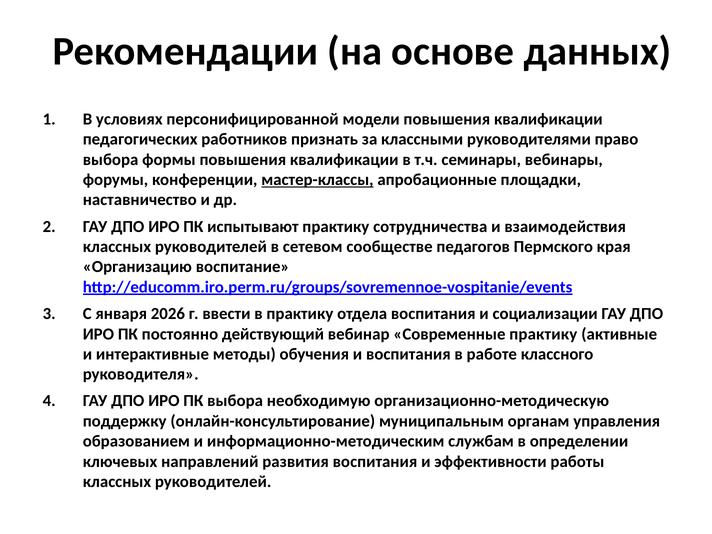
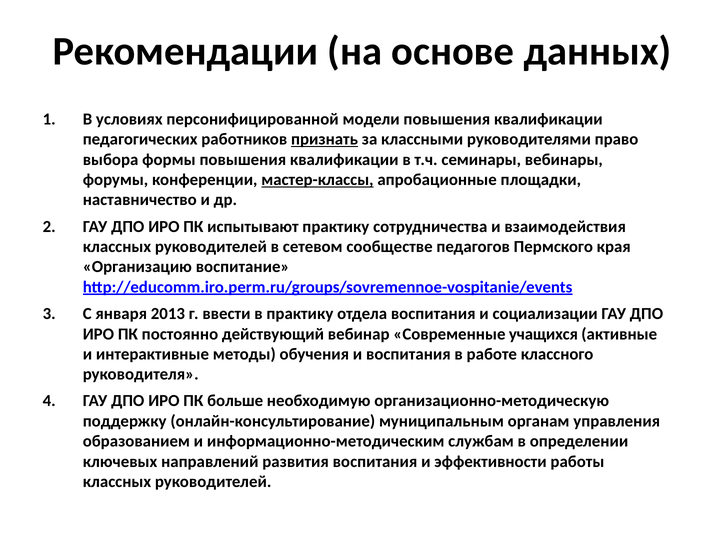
признать underline: none -> present
2026: 2026 -> 2013
Современные практику: практику -> учащихся
ПК выбора: выбора -> больше
